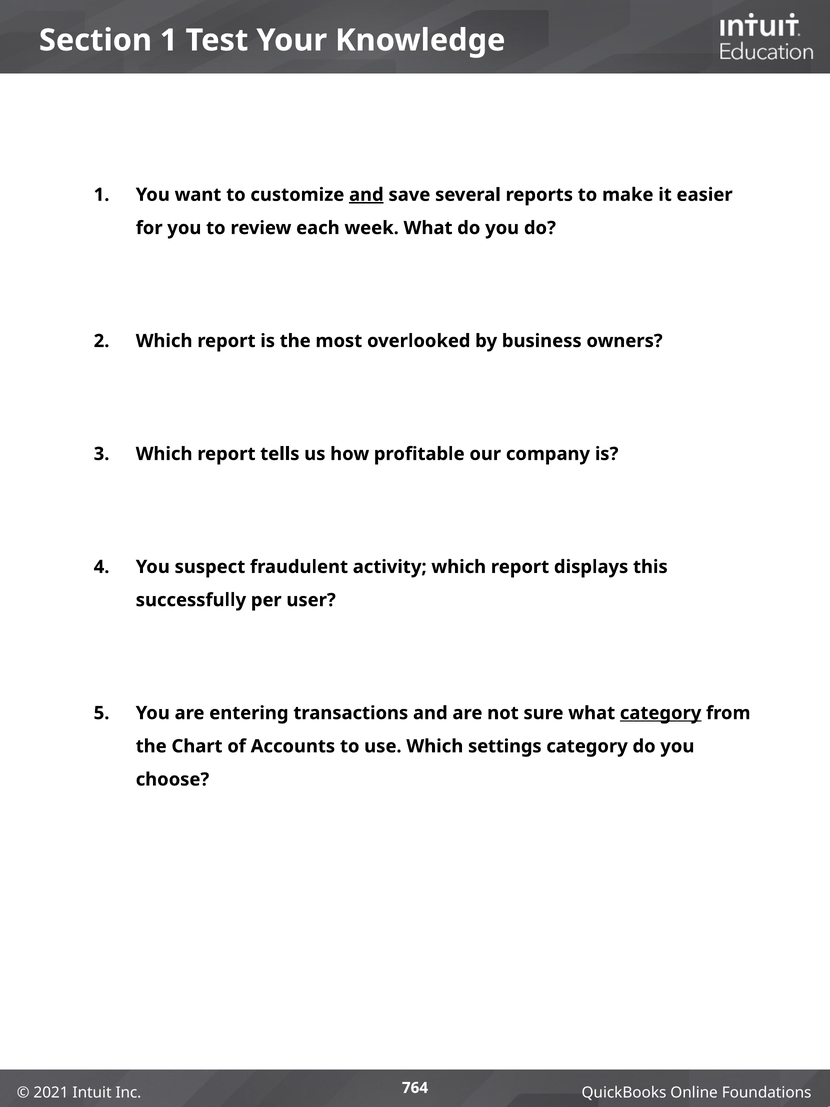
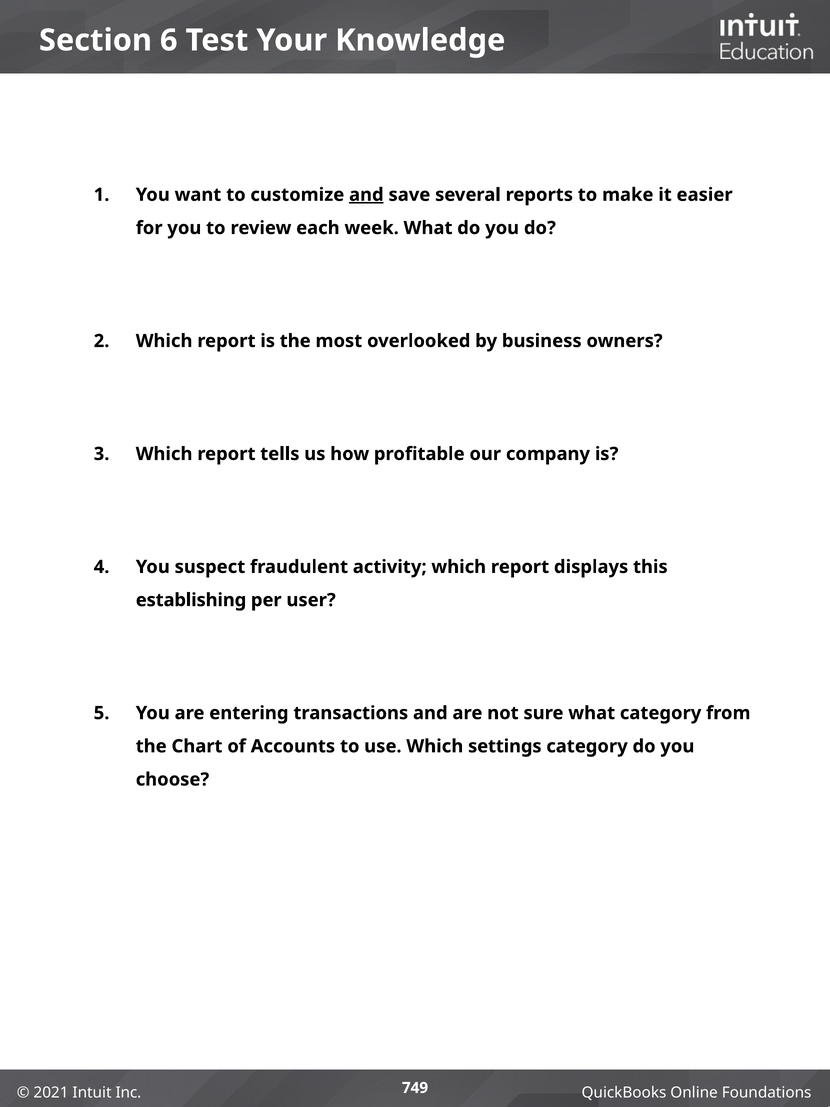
Section 1: 1 -> 6
successfully: successfully -> establishing
category at (661, 713) underline: present -> none
764: 764 -> 749
